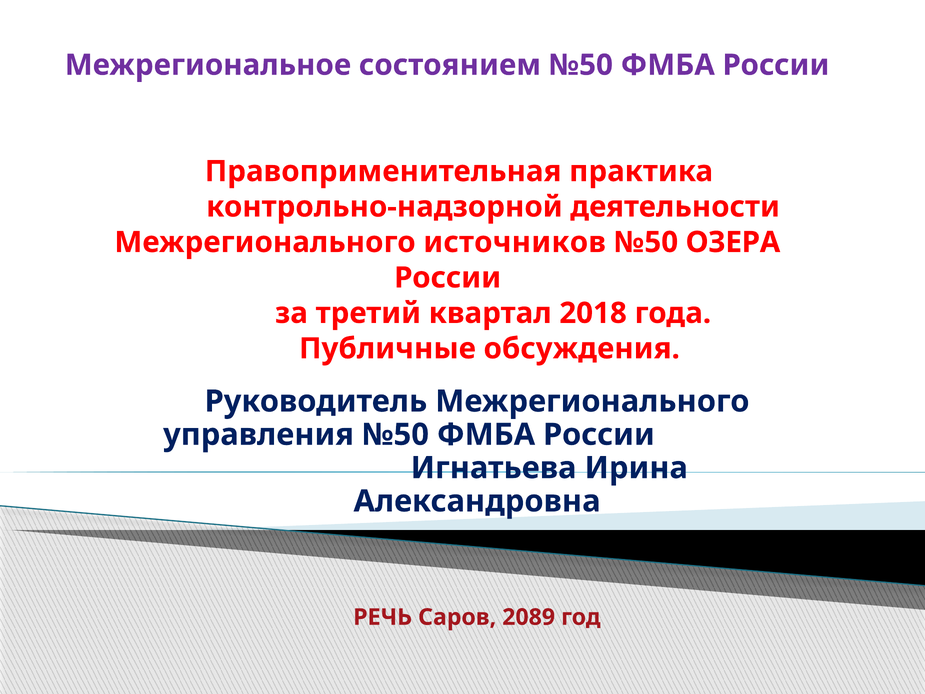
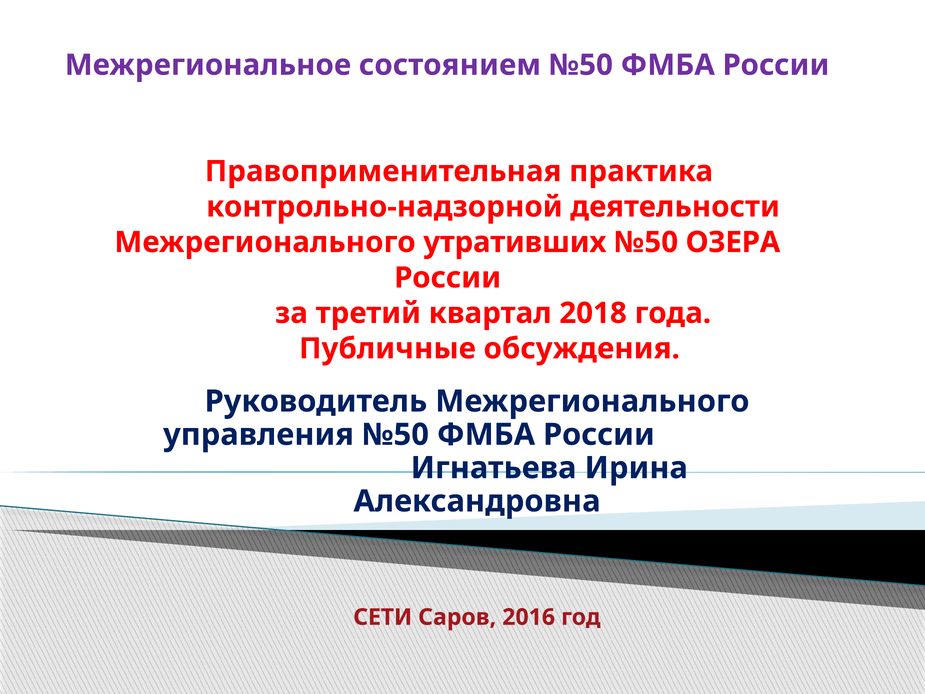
источников: источников -> утративших
РЕЧЬ: РЕЧЬ -> СЕТИ
2089: 2089 -> 2016
